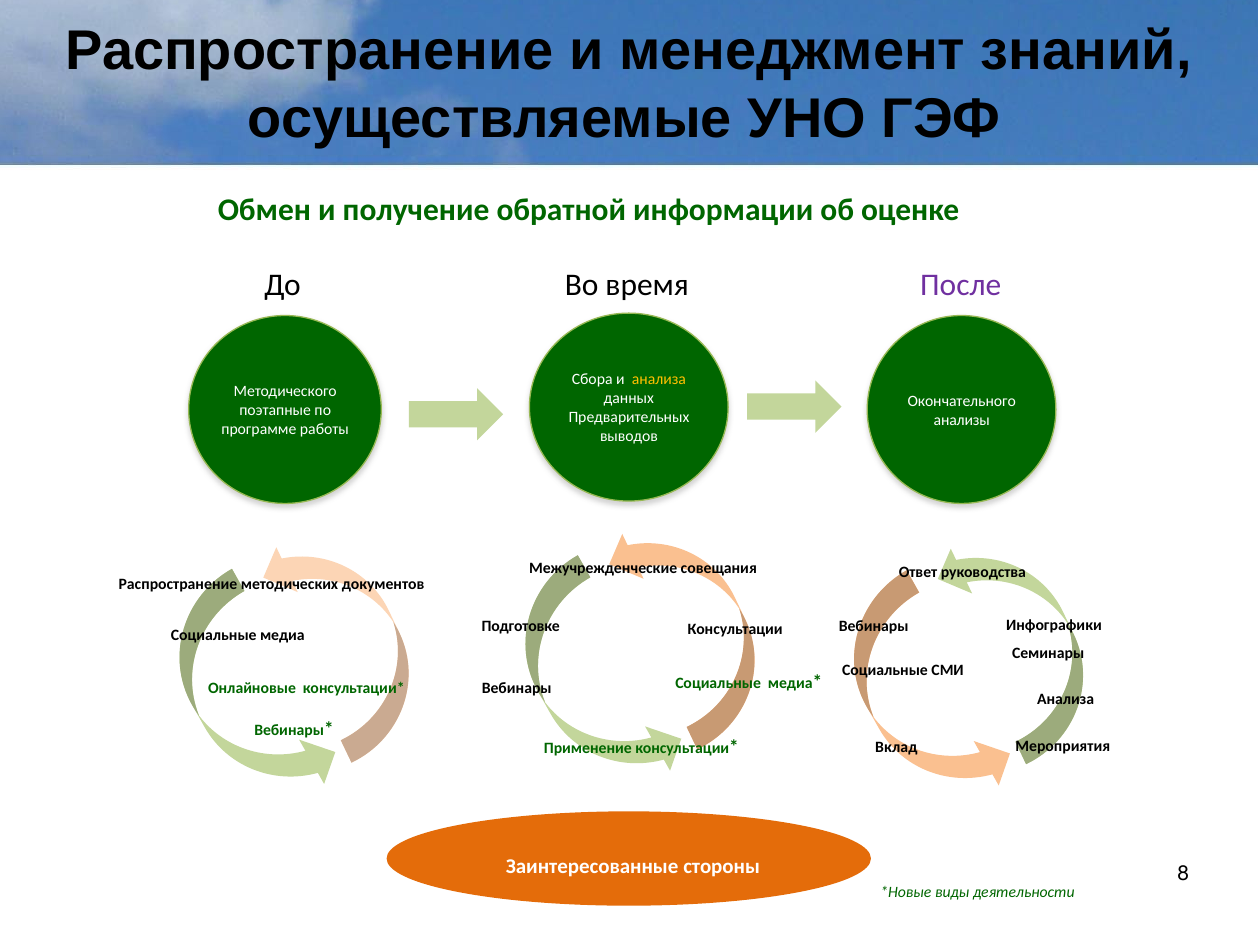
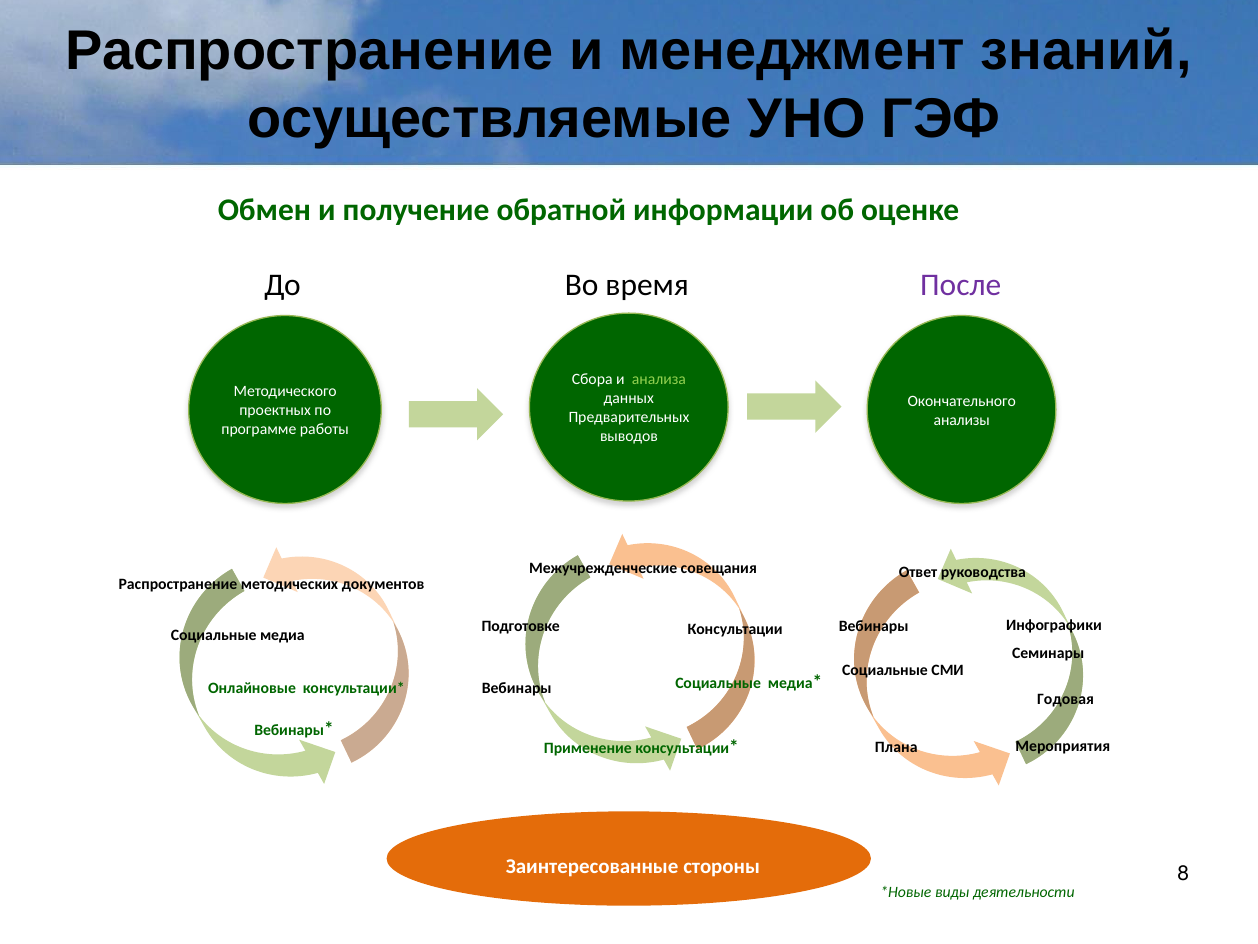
анализа at (659, 380) colour: yellow -> light green
поэтапные: поэтапные -> проектных
Анализа at (1066, 698): Анализа -> Годовая
Вклад: Вклад -> Плана
